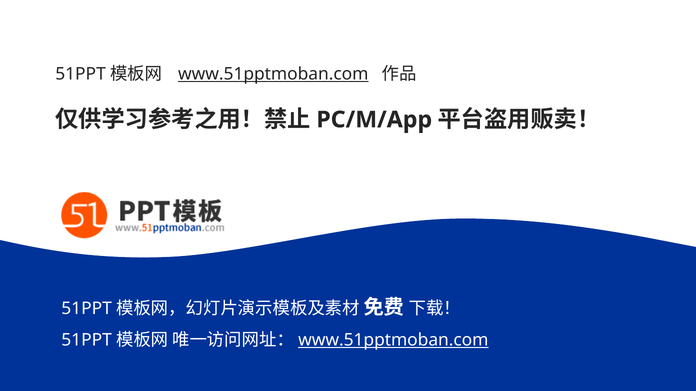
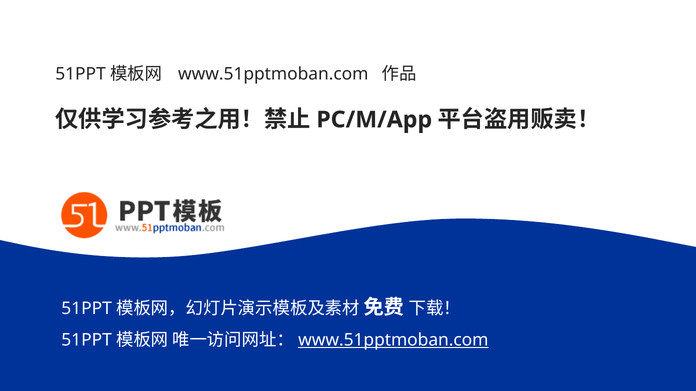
www.51pptmoban.com at (273, 74) underline: present -> none
